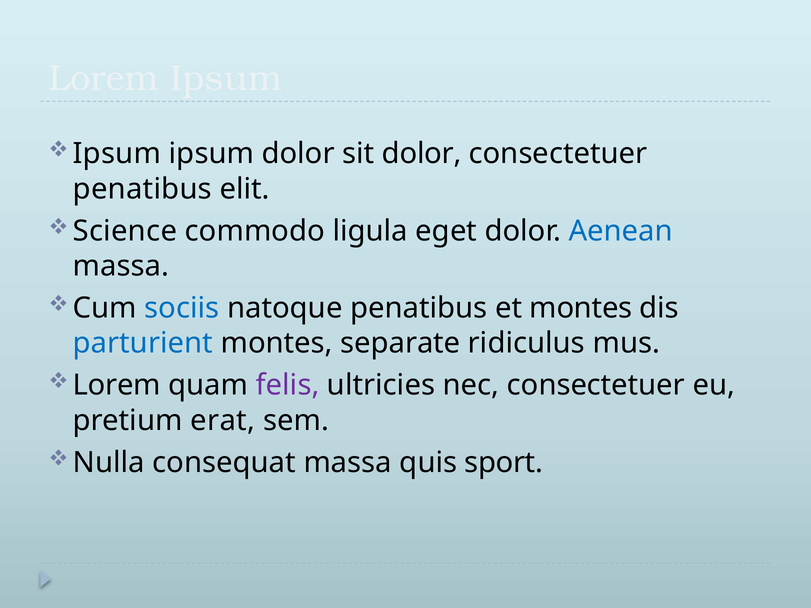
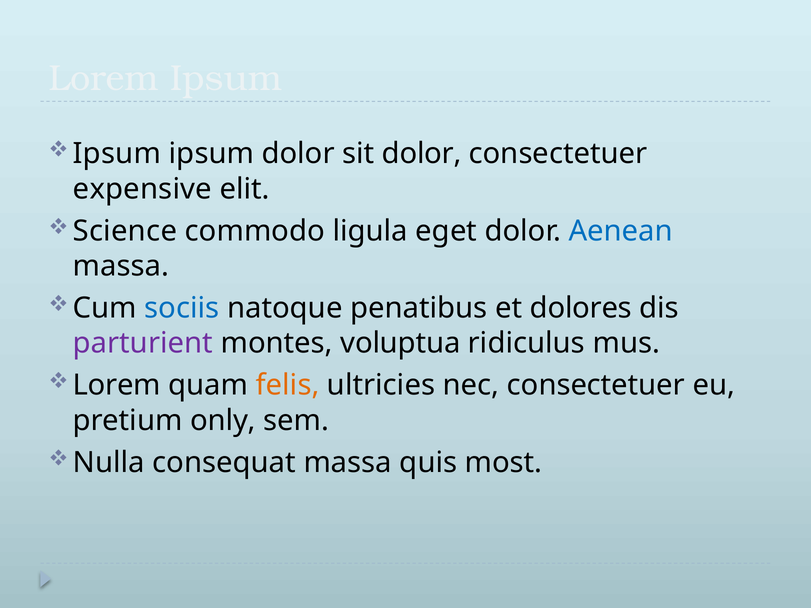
penatibus at (142, 189): penatibus -> expensive
et montes: montes -> dolores
parturient colour: blue -> purple
separate: separate -> voluptua
felis colour: purple -> orange
erat: erat -> only
sport: sport -> most
